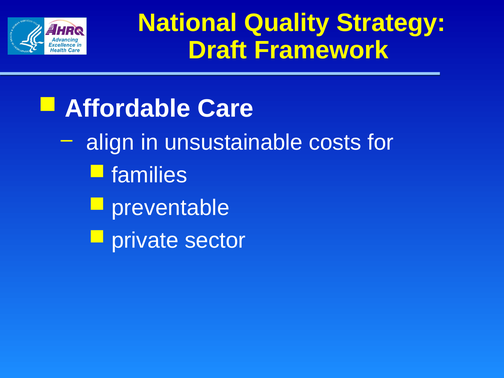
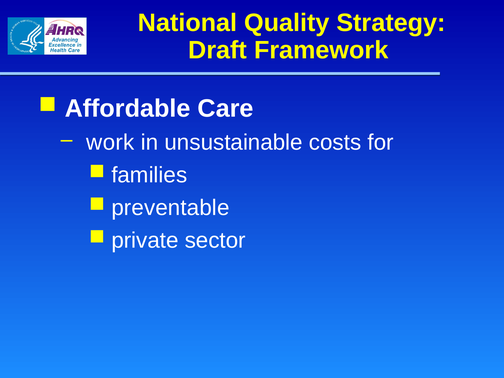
align: align -> work
